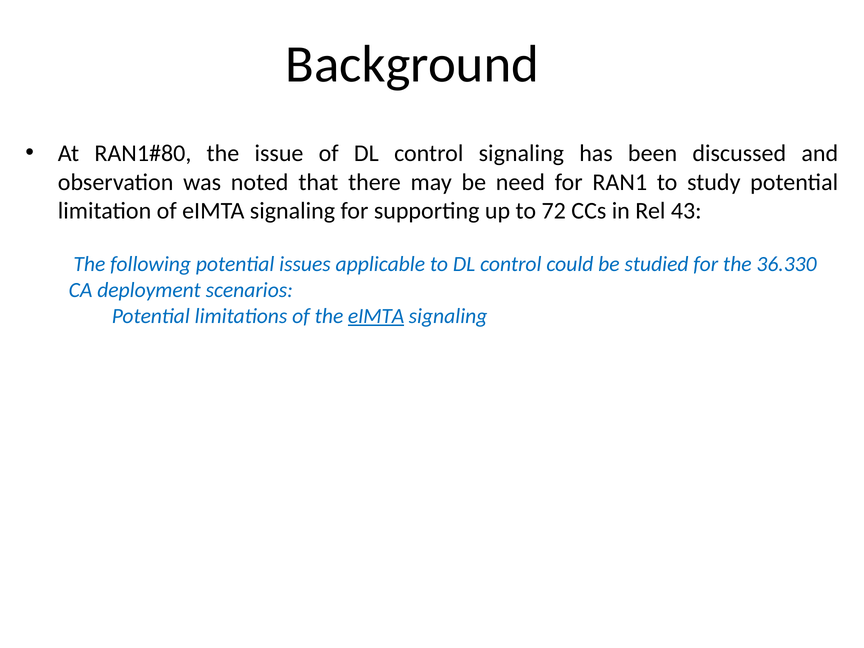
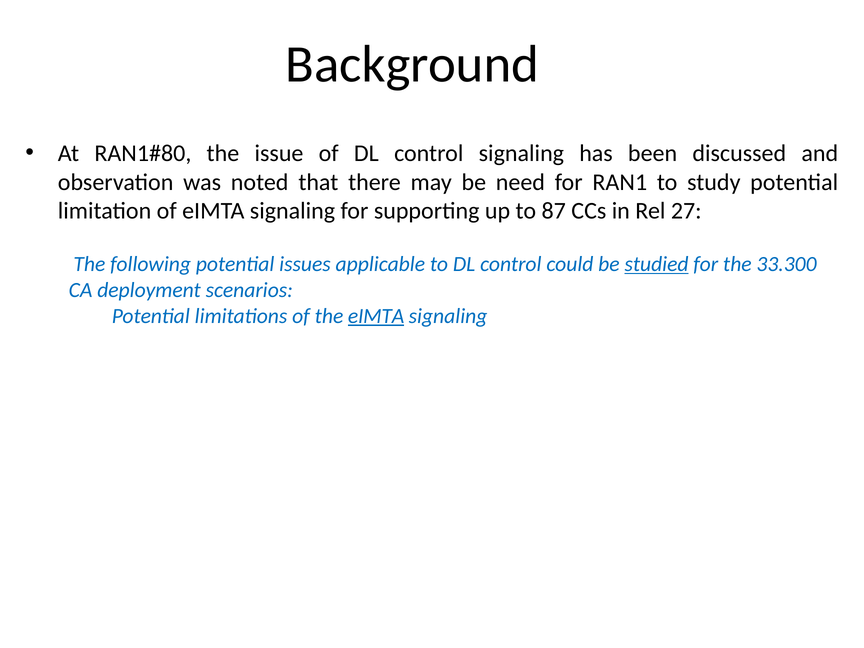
72: 72 -> 87
43: 43 -> 27
studied underline: none -> present
36.330: 36.330 -> 33.300
